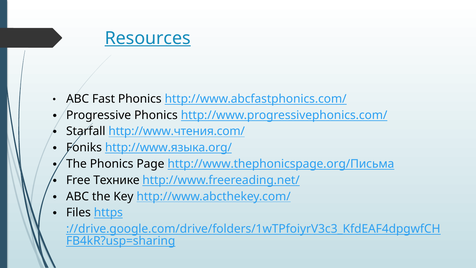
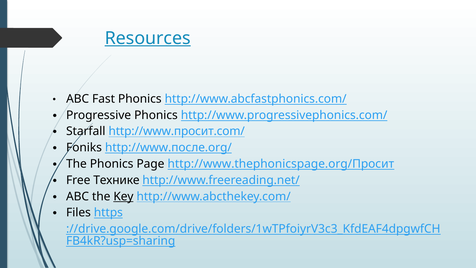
http://www.чтения.com/: http://www.чтения.com/ -> http://www.просит.com/
http://www.языка.org/: http://www.языка.org/ -> http://www.после.org/
http://www.thephonicspage.org/Письма: http://www.thephonicspage.org/Письма -> http://www.thephonicspage.org/Просит
Key underline: none -> present
